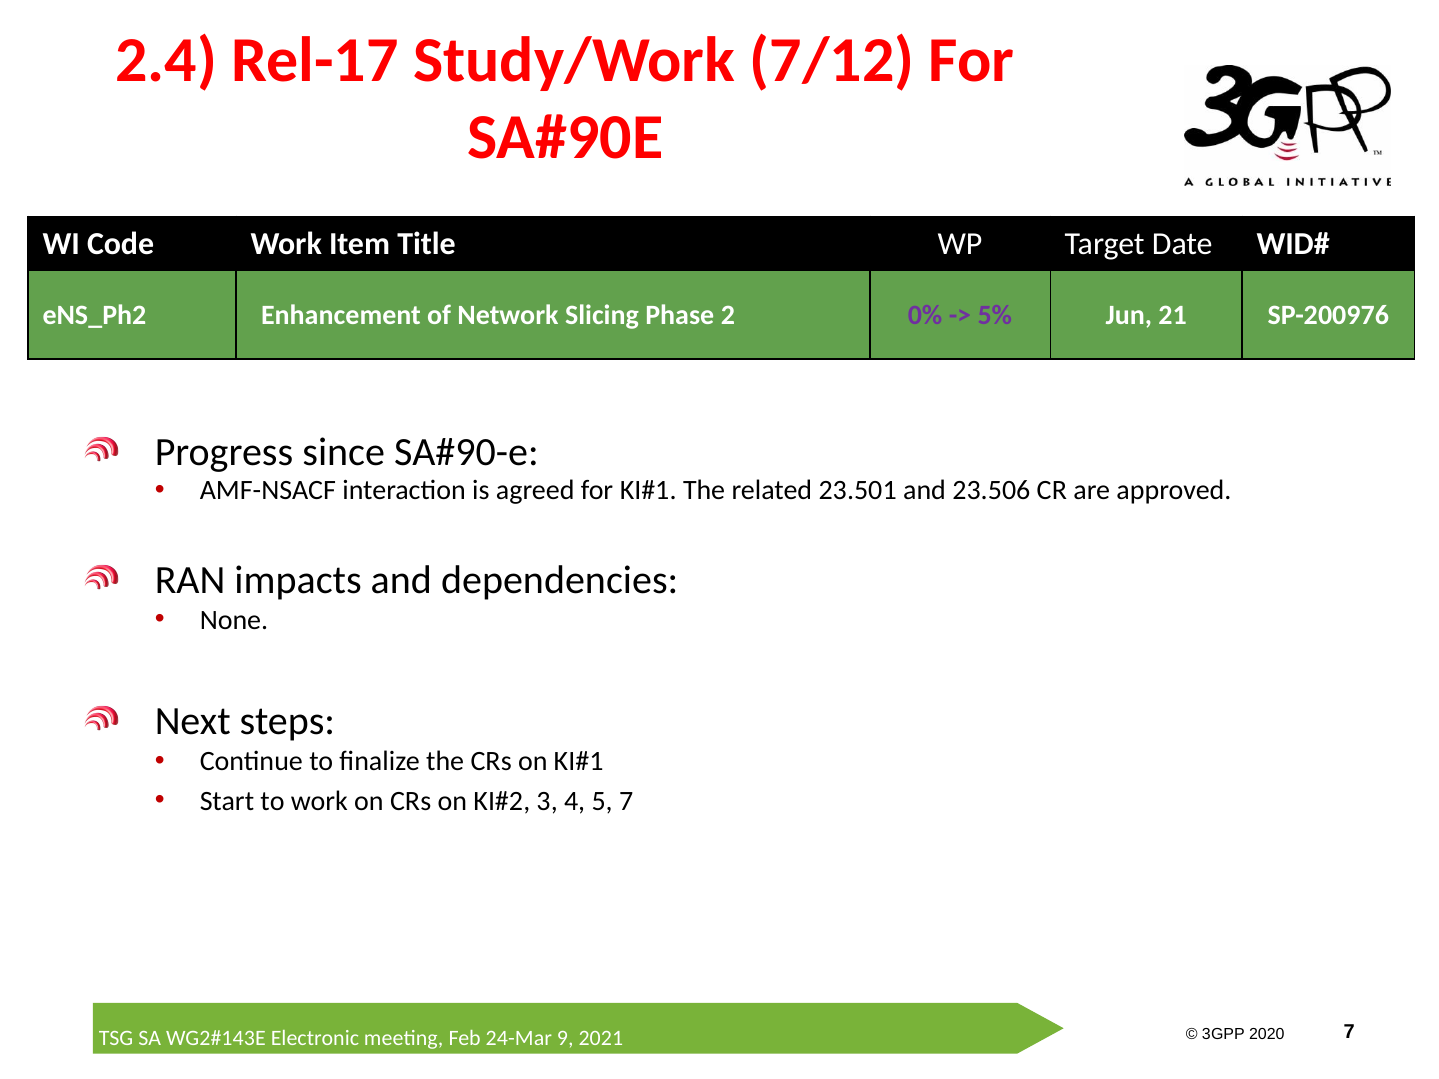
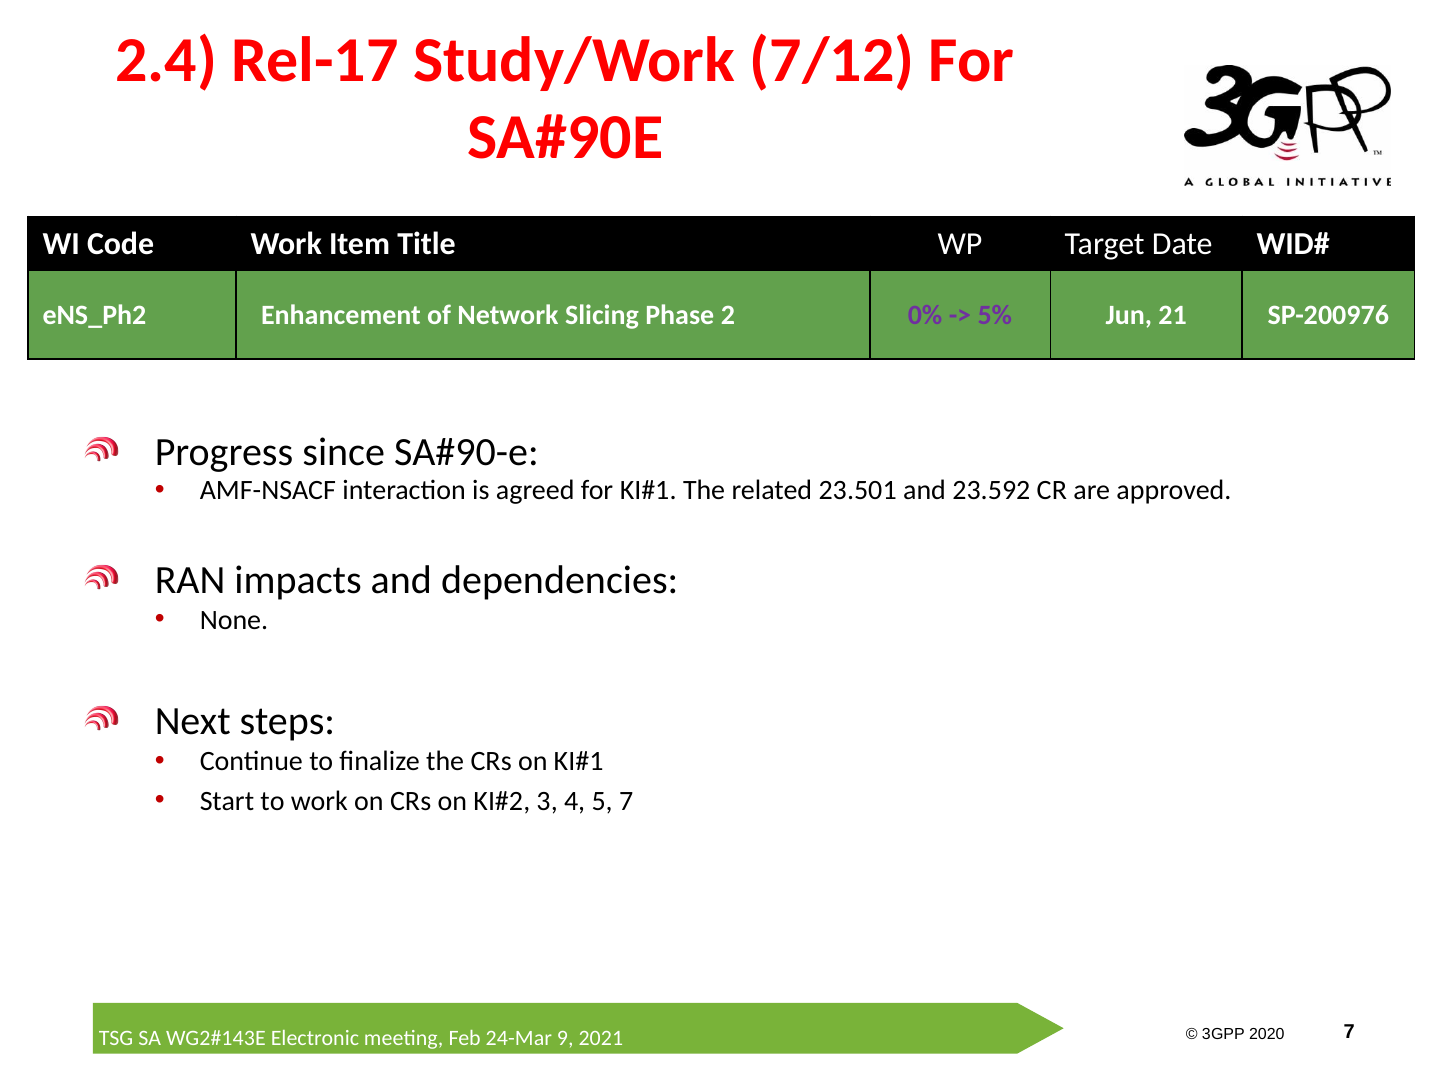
23.506: 23.506 -> 23.592
